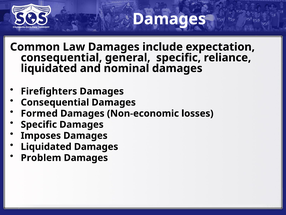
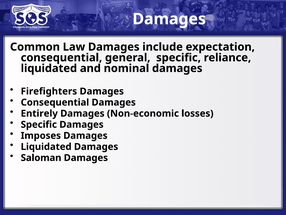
Formed: Formed -> Entirely
Problem: Problem -> Saloman
